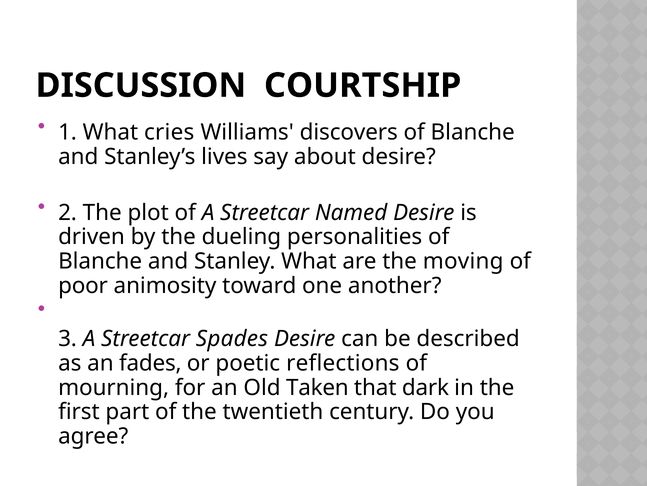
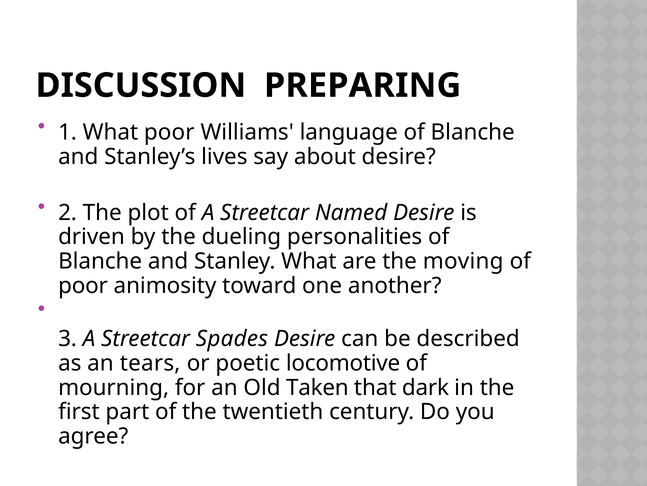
COURTSHIP: COURTSHIP -> PREPARING
What cries: cries -> poor
discovers: discovers -> language
fades: fades -> tears
reflections: reflections -> locomotive
